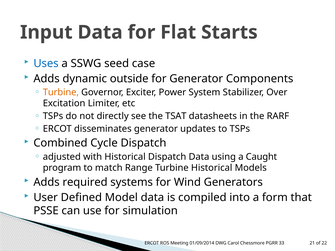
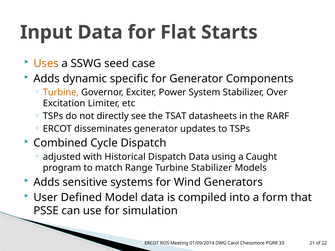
Uses colour: blue -> orange
outside: outside -> specific
Turbine Historical: Historical -> Stabilizer
required: required -> sensitive
